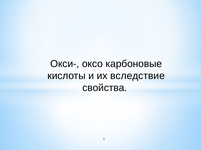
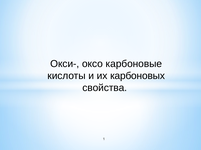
вследствие: вследствие -> карбоновых
